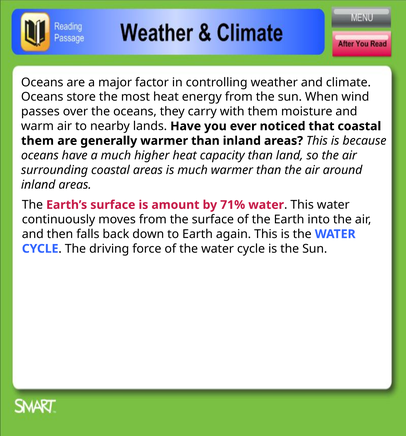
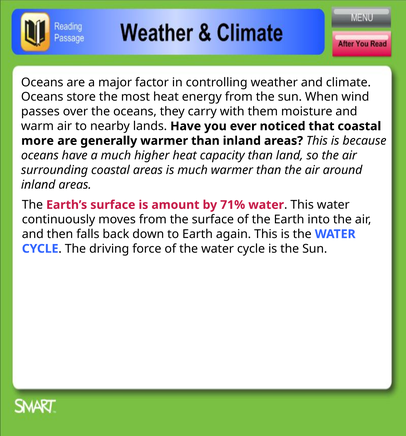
them at (38, 141): them -> more
